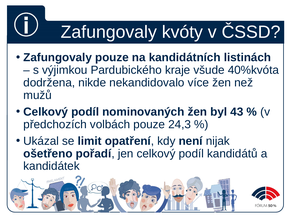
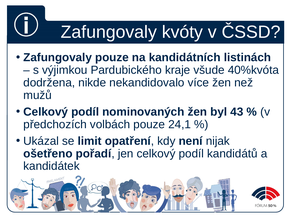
24,3: 24,3 -> 24,1
